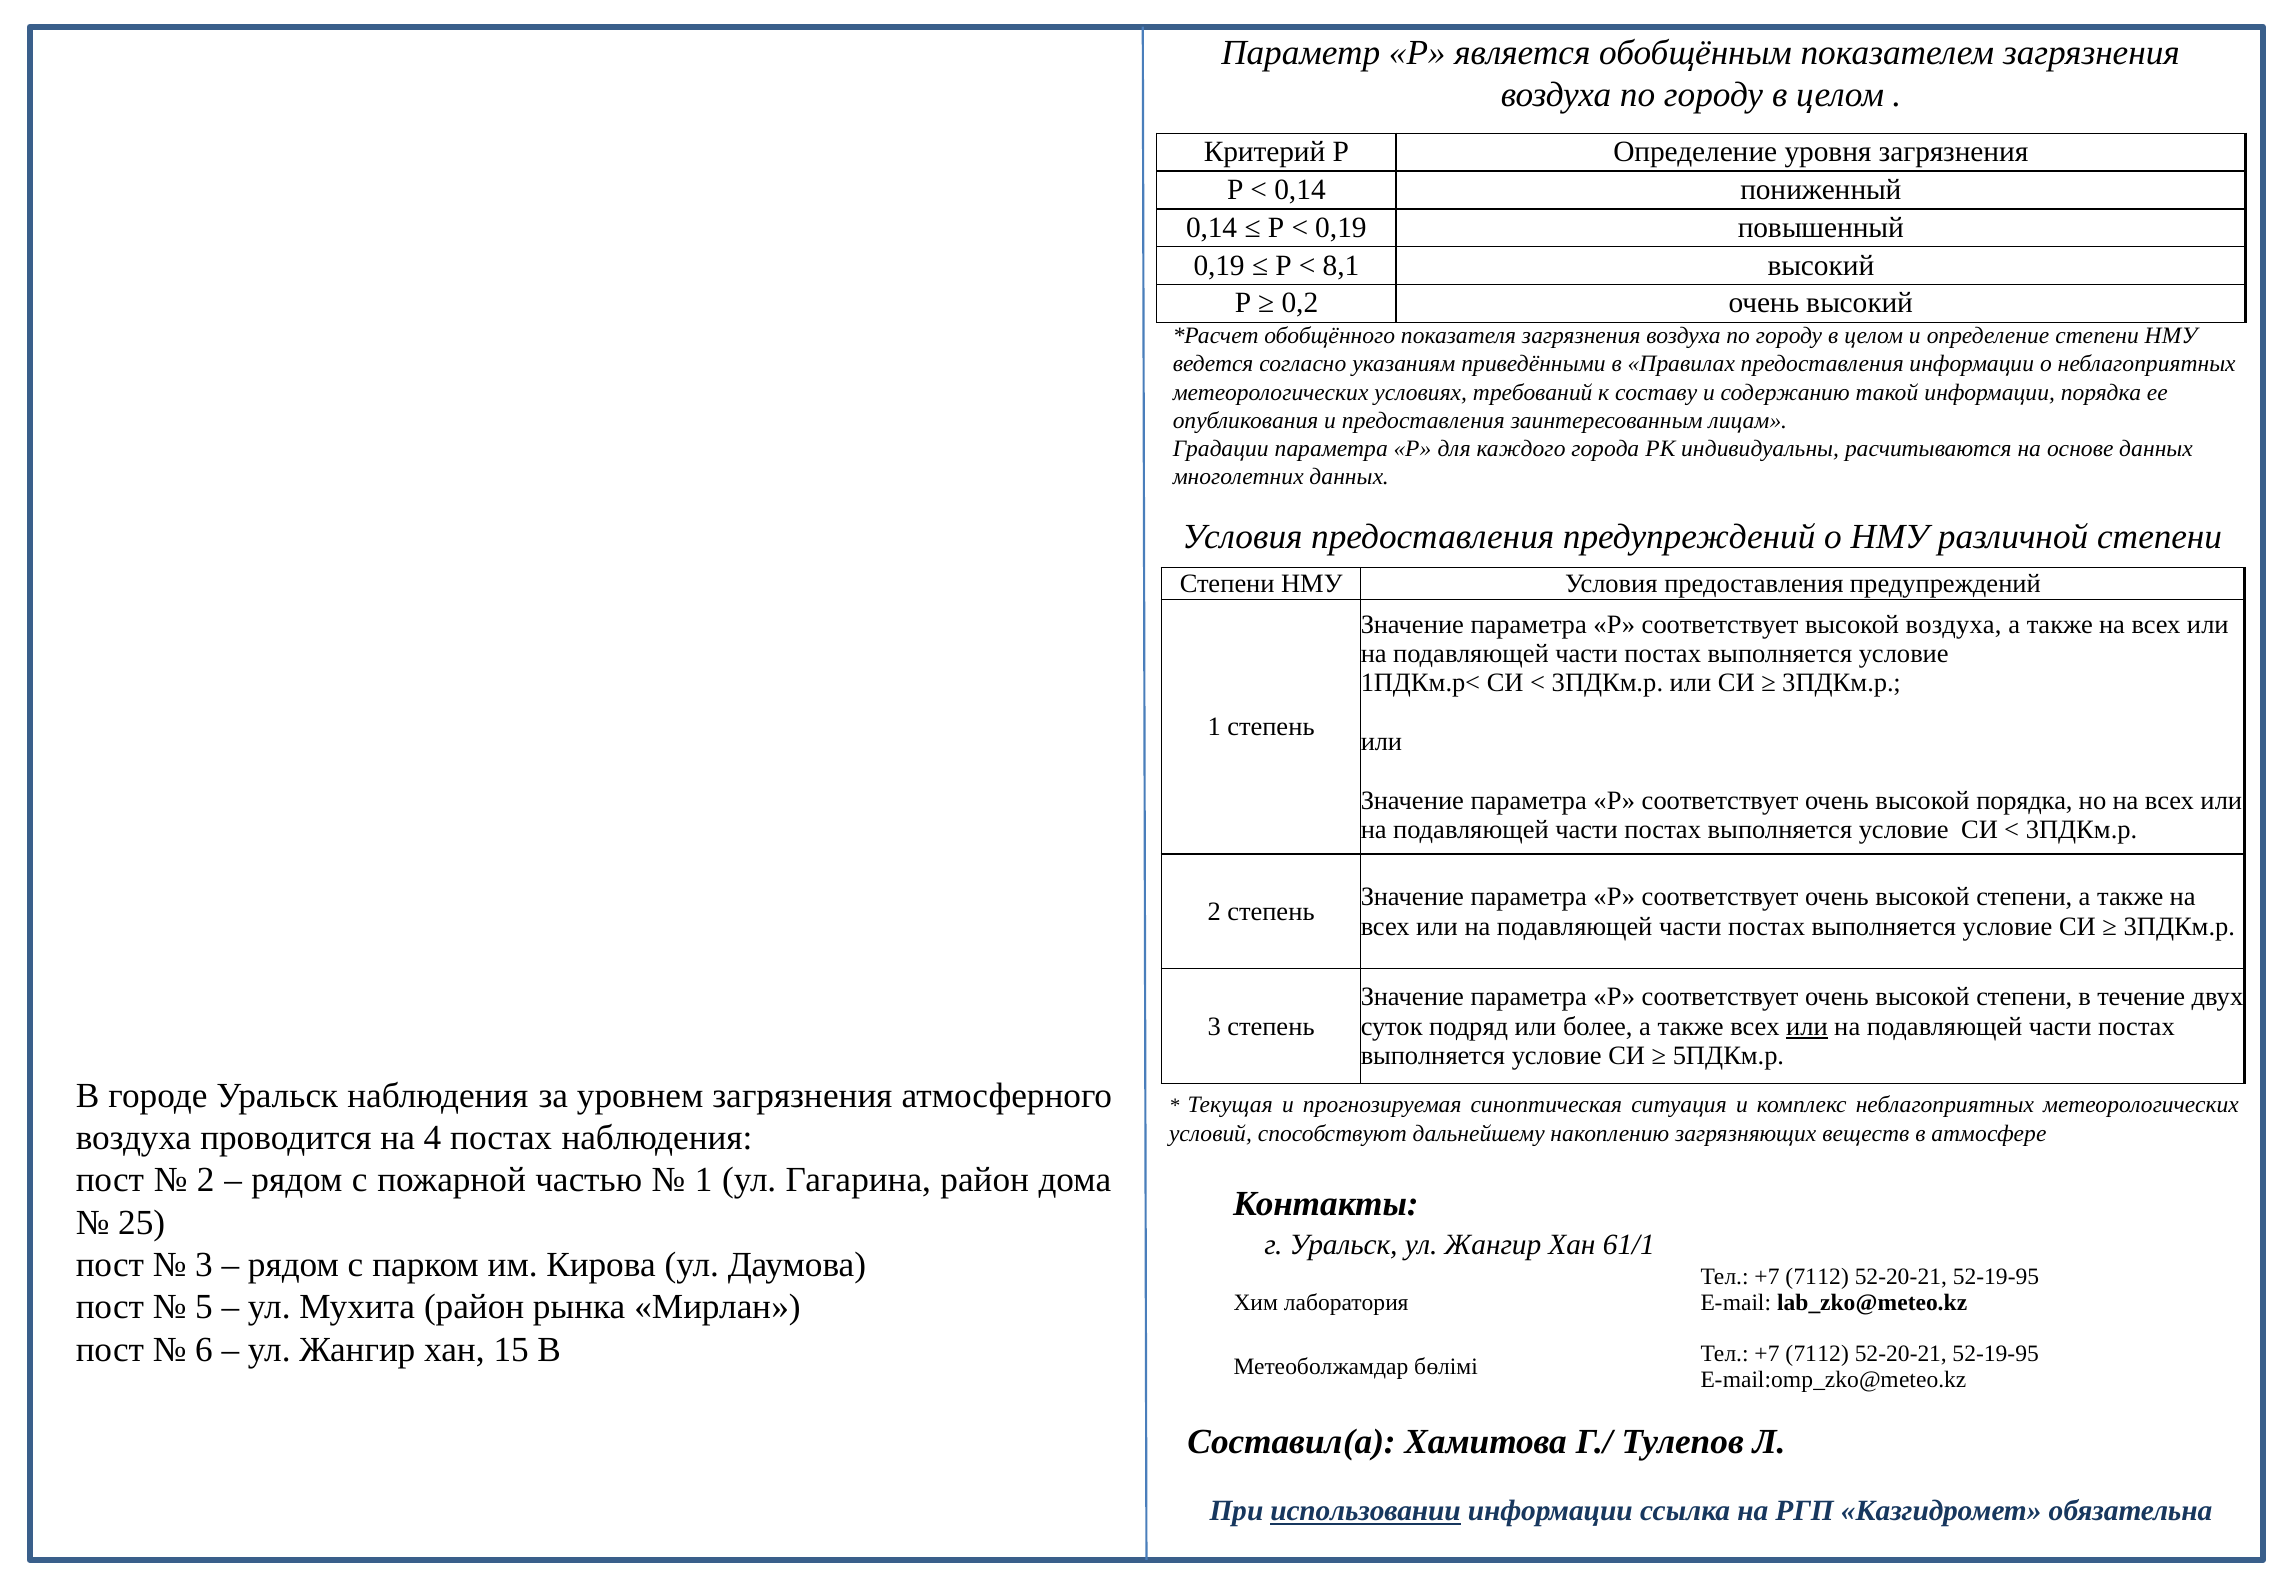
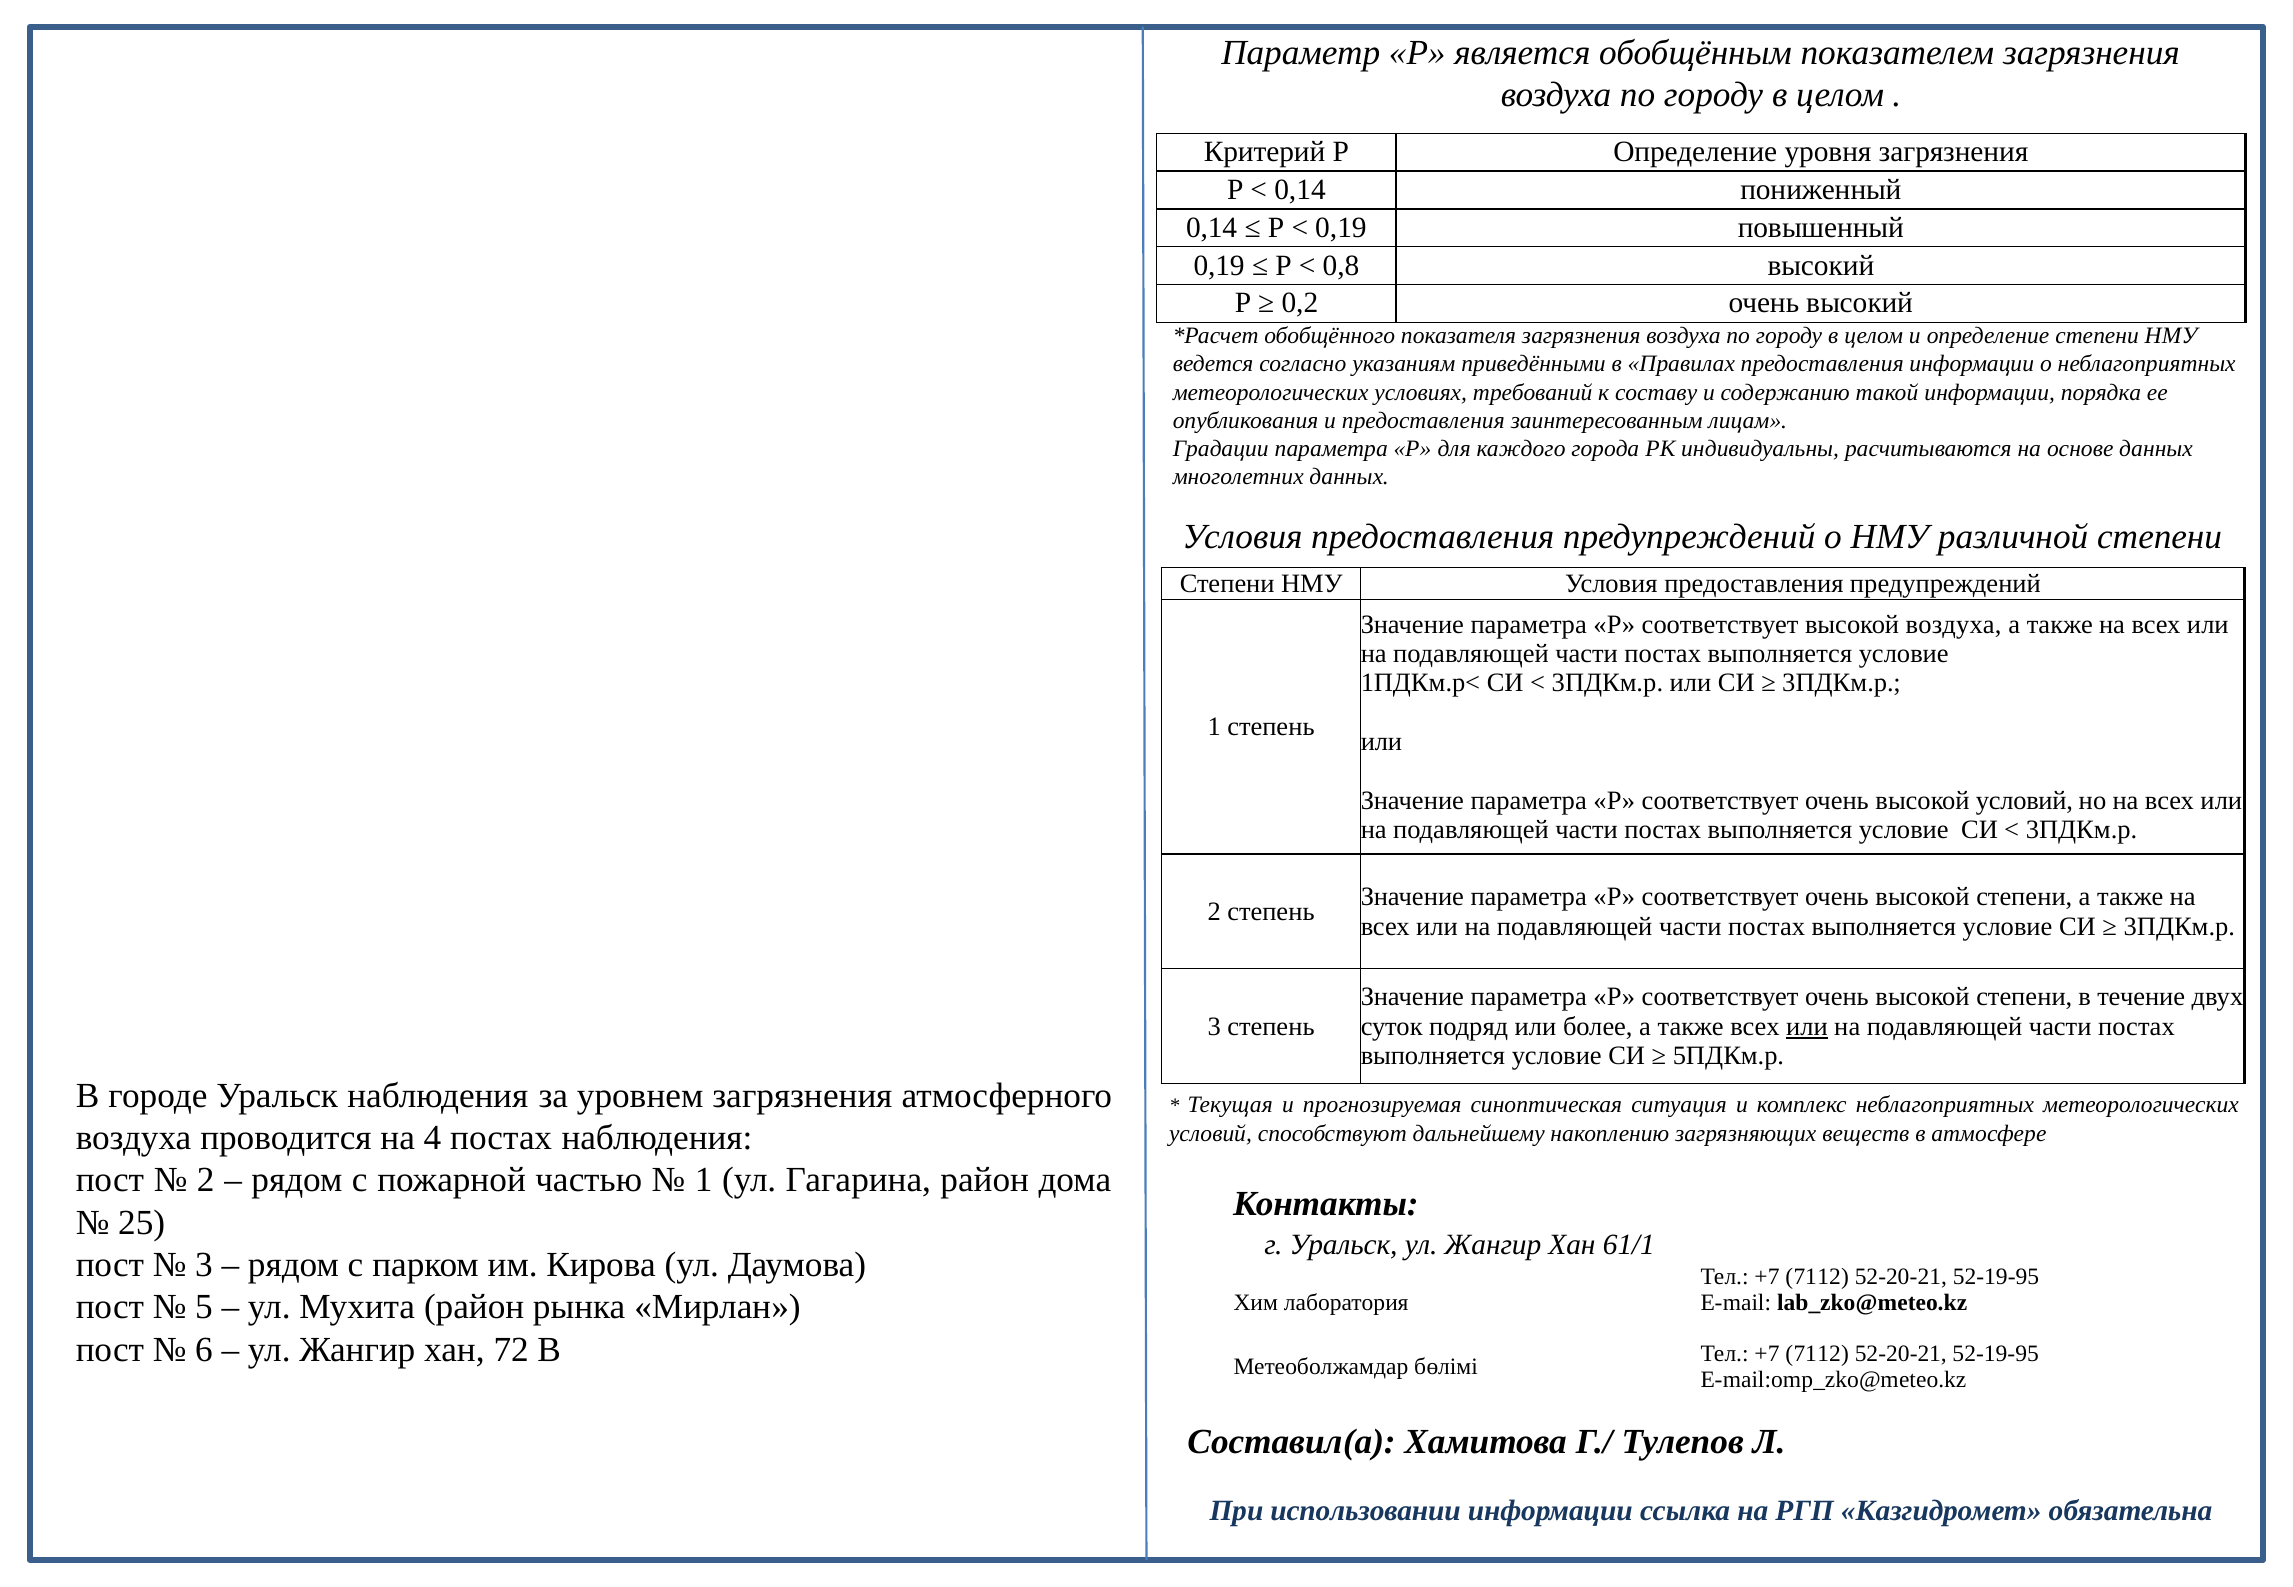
8,1: 8,1 -> 0,8
высокой порядка: порядка -> условий
15: 15 -> 72
использовании underline: present -> none
